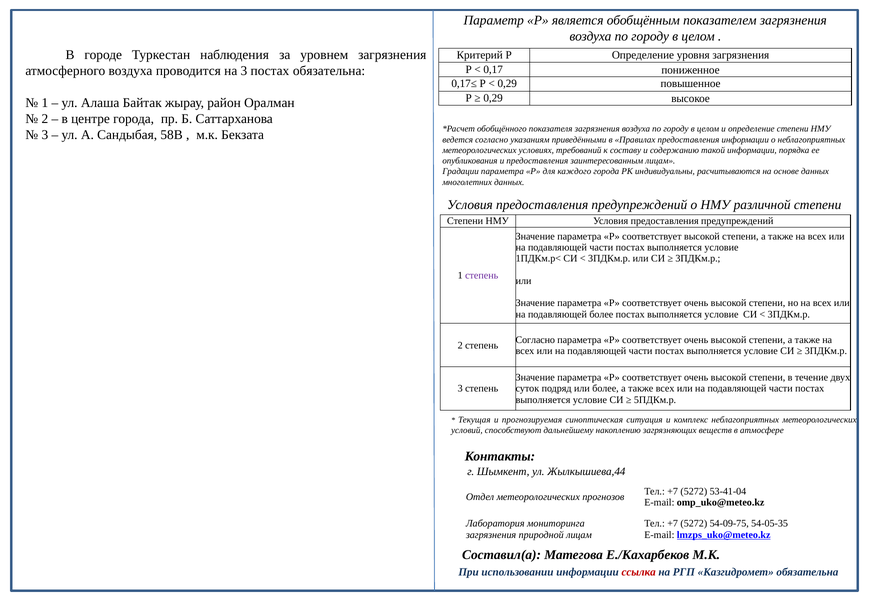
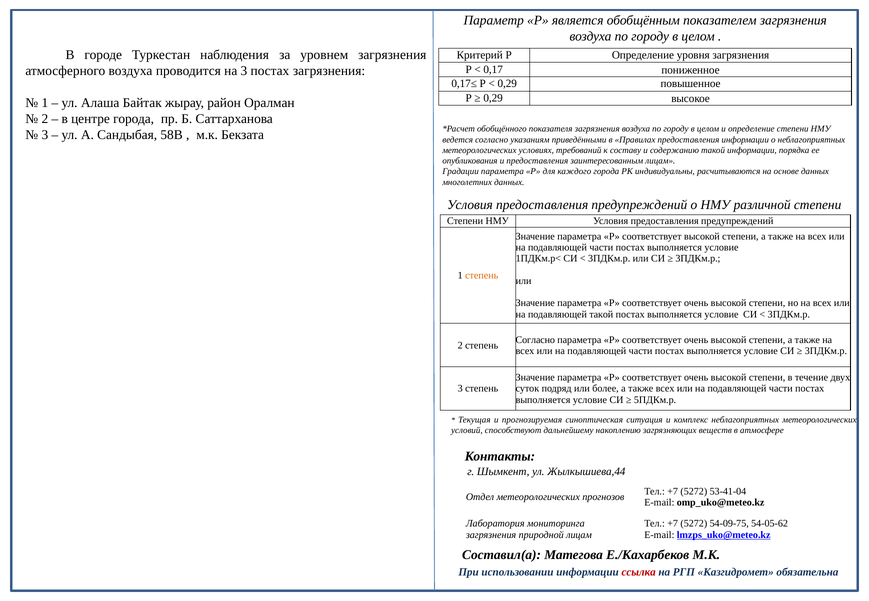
постах обязательна: обязательна -> загрязнения
степень at (482, 276) colour: purple -> orange
подавляющей более: более -> такой
54-05-35: 54-05-35 -> 54-05-62
